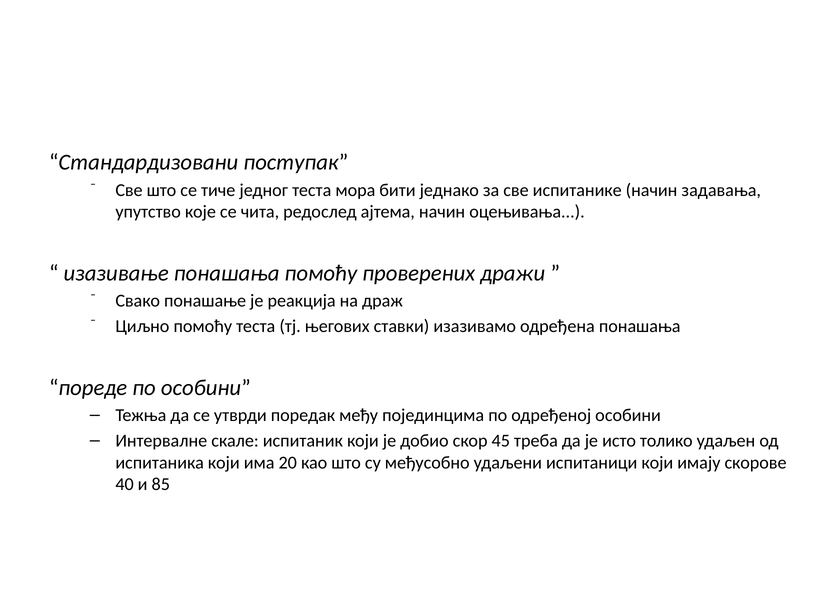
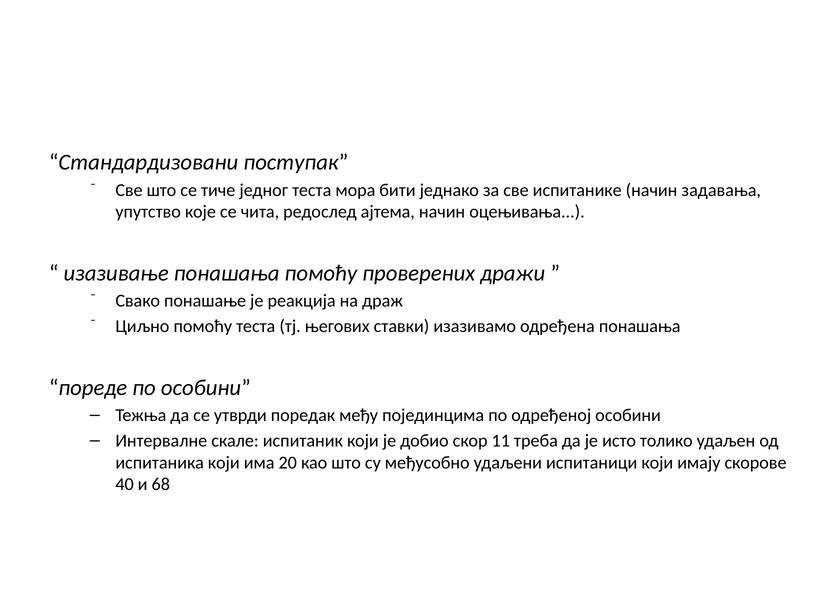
45: 45 -> 11
85: 85 -> 68
